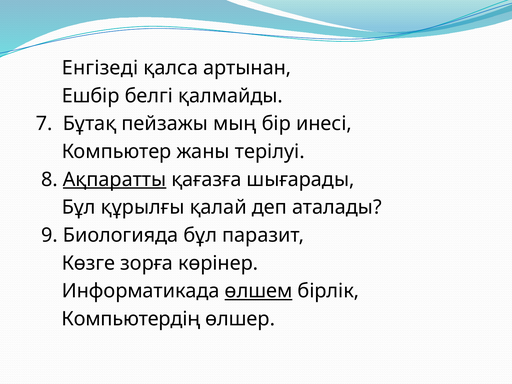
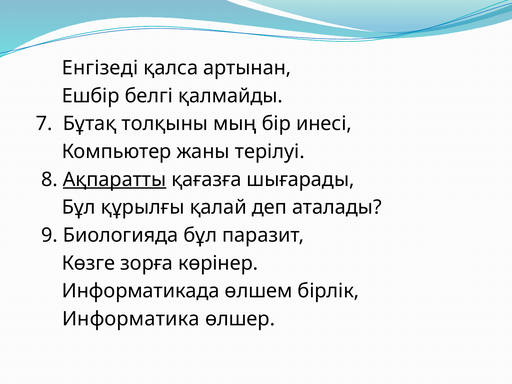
пейзажы: пейзажы -> толқыны
өлшем underline: present -> none
Компьютердің: Компьютердің -> Информатика
